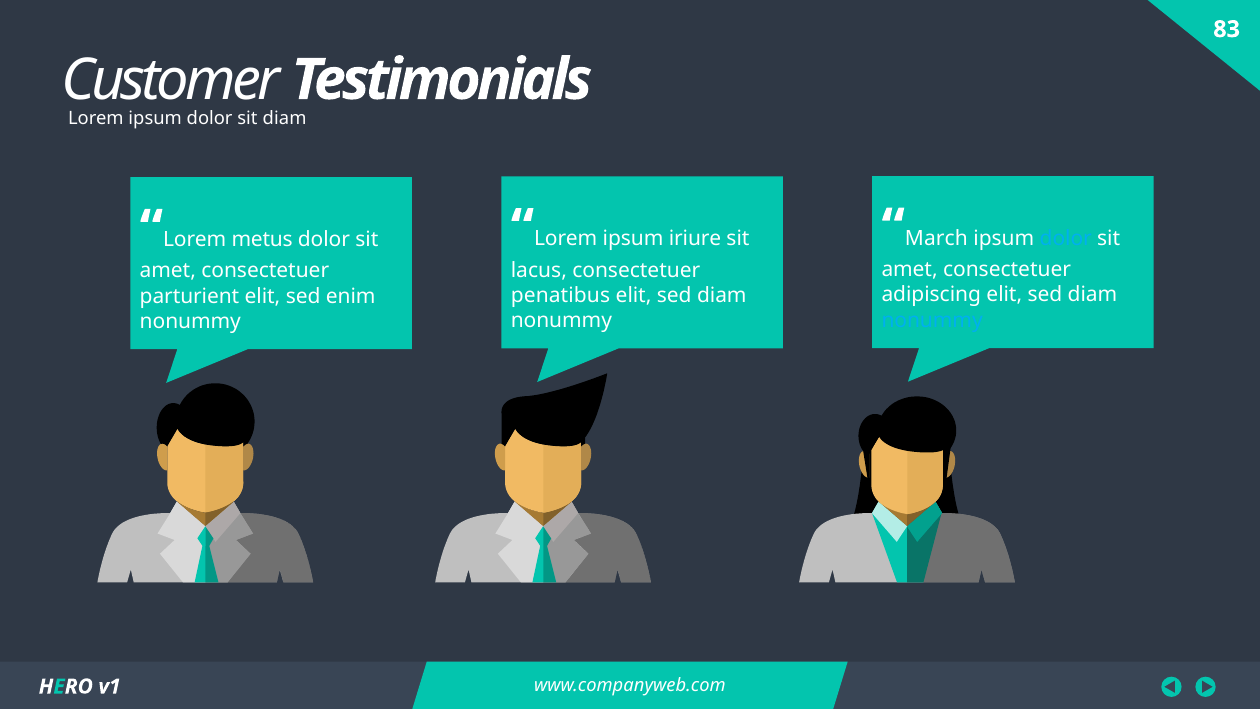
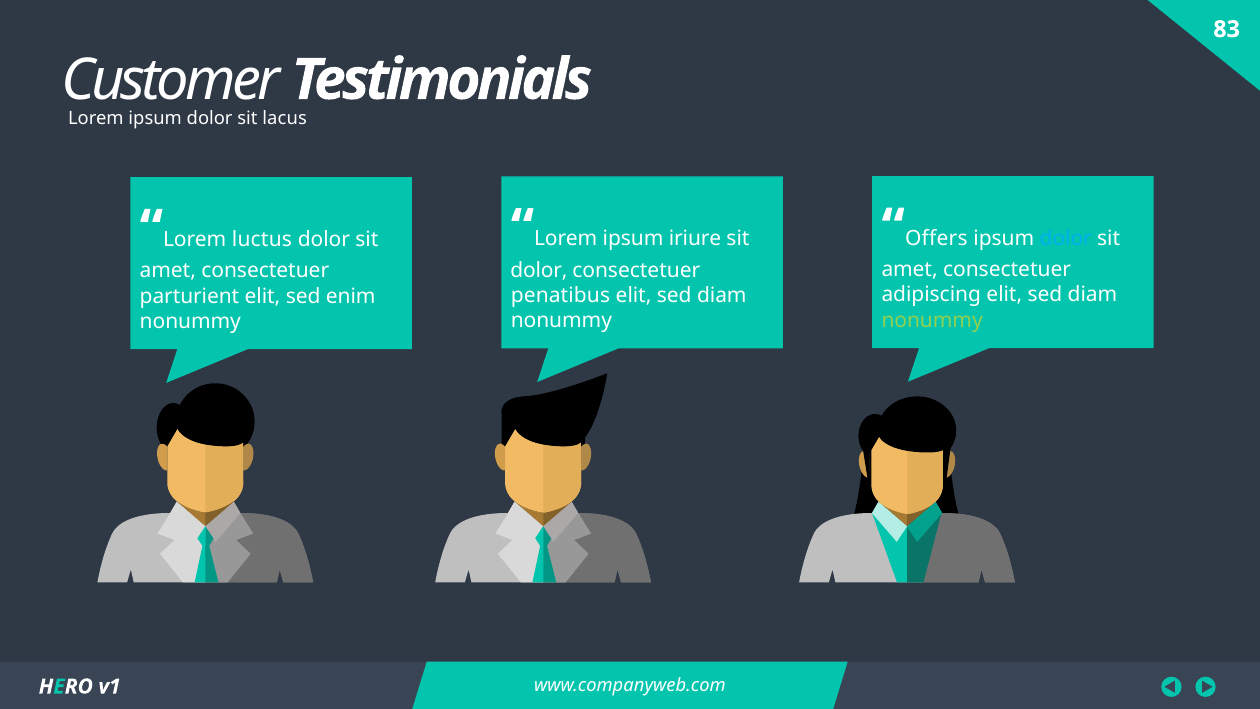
diam at (285, 118): diam -> lacus
March: March -> Offers
metus: metus -> luctus
lacus at (539, 270): lacus -> dolor
nonummy at (932, 320) colour: light blue -> light green
